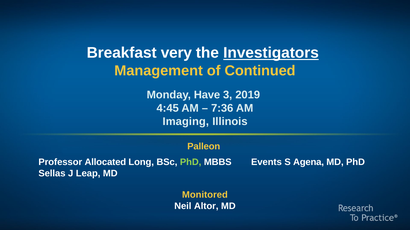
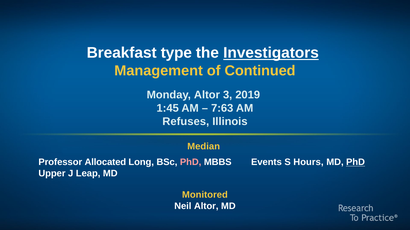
very: very -> type
Monday Have: Have -> Altor
4:45: 4:45 -> 1:45
7:36: 7:36 -> 7:63
Imaging: Imaging -> Refuses
Palleon: Palleon -> Median
PhD at (191, 163) colour: light green -> pink
Agena: Agena -> Hours
PhD at (356, 163) underline: none -> present
Sellas: Sellas -> Upper
